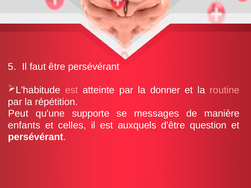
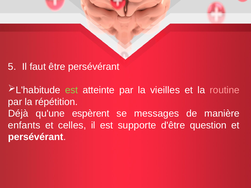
est at (72, 90) colour: pink -> light green
donner: donner -> vieilles
Peut: Peut -> Déjà
supporte: supporte -> espèrent
auxquels: auxquels -> supporte
